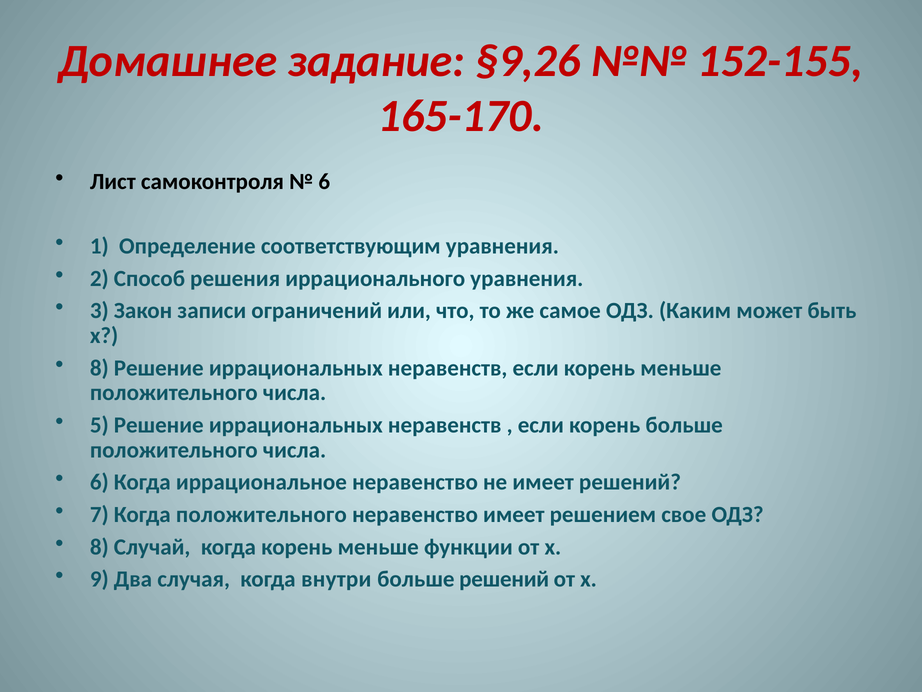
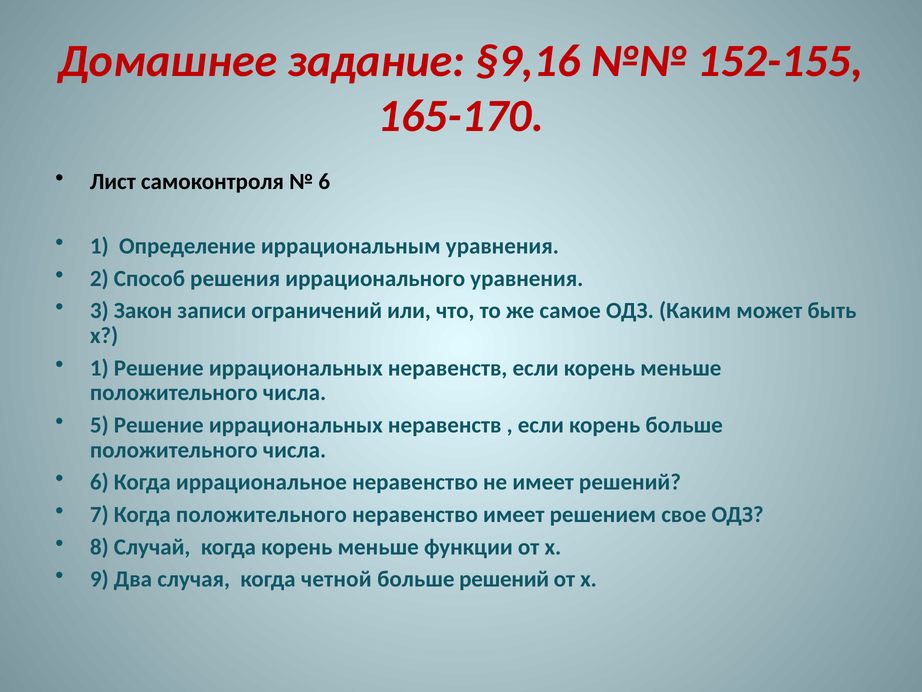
§9,26: §9,26 -> §9,16
соответствующим: соответствующим -> иррациональным
8 at (99, 368): 8 -> 1
внутри: внутри -> четной
